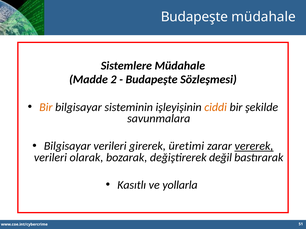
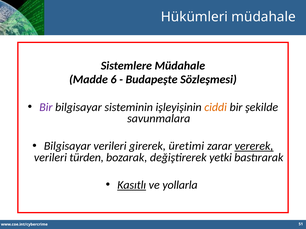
Budapeşte at (194, 17): Budapeşte -> Hükümleri
2: 2 -> 6
Bir at (46, 107) colour: orange -> purple
olarak: olarak -> türden
değil: değil -> yetki
Kasıtlı underline: none -> present
